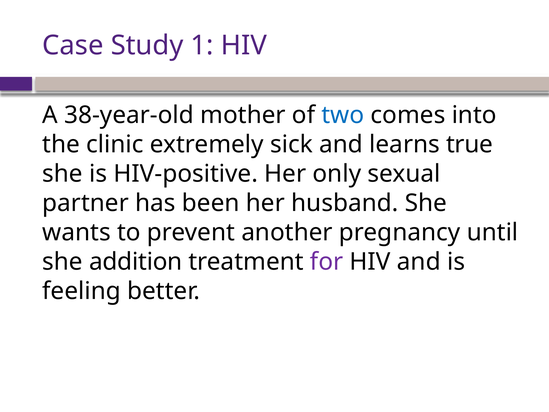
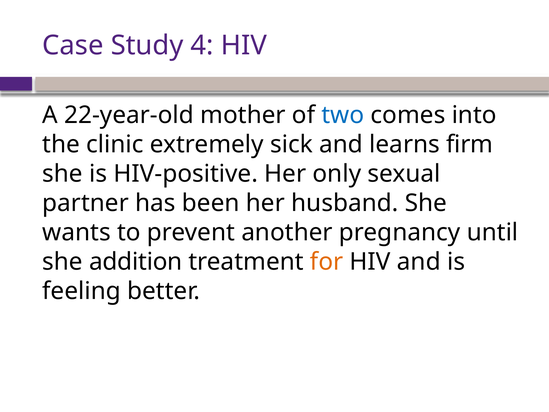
1: 1 -> 4
38-year-old: 38-year-old -> 22-year-old
true: true -> firm
for colour: purple -> orange
